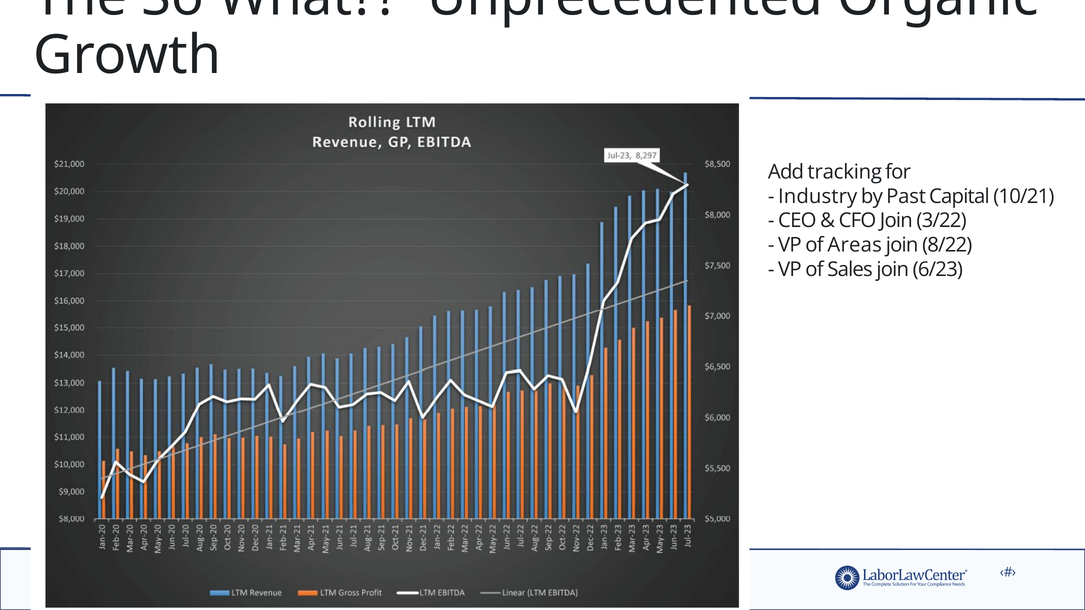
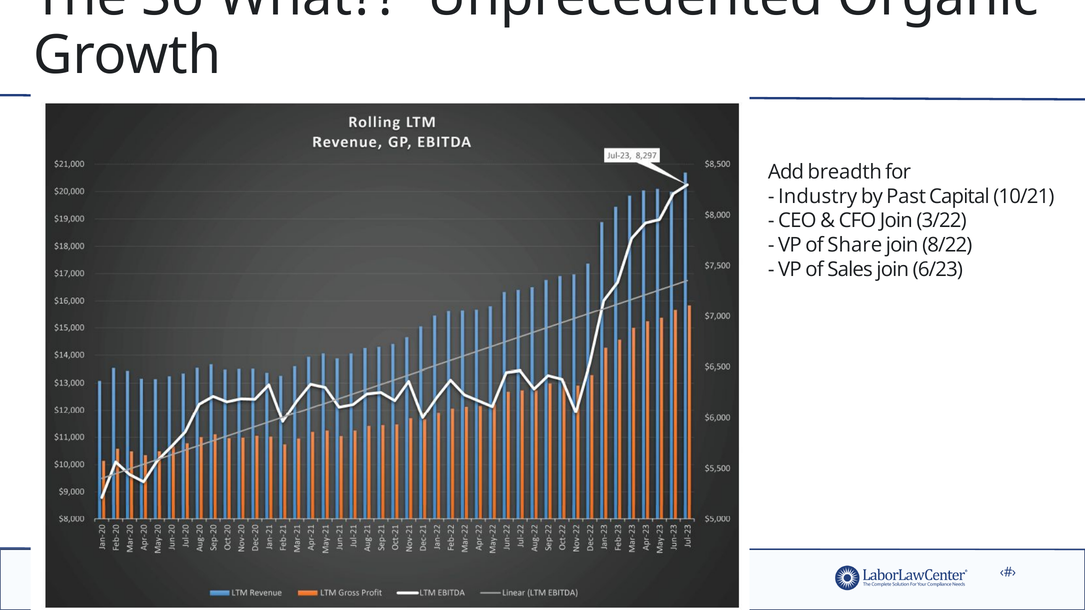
tracking: tracking -> breadth
Areas: Areas -> Share
